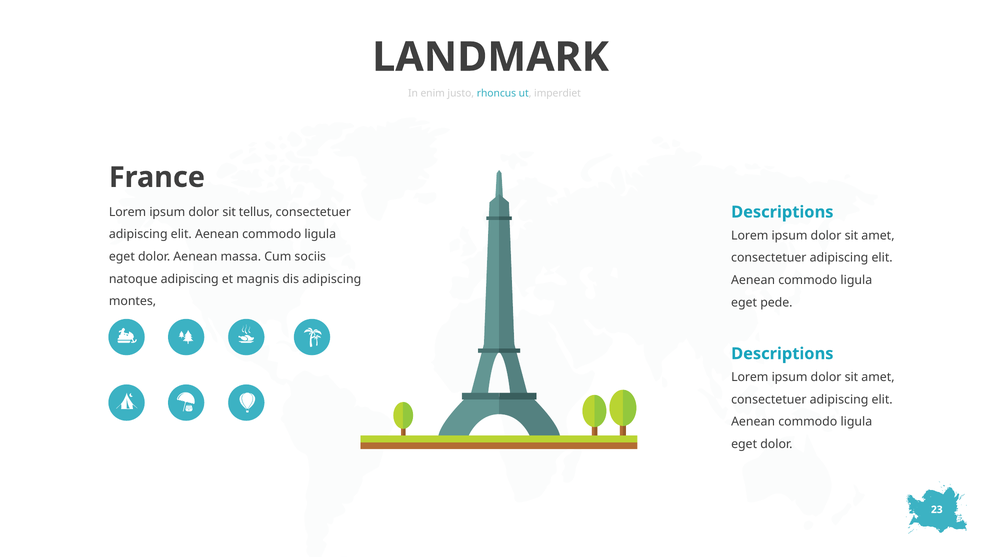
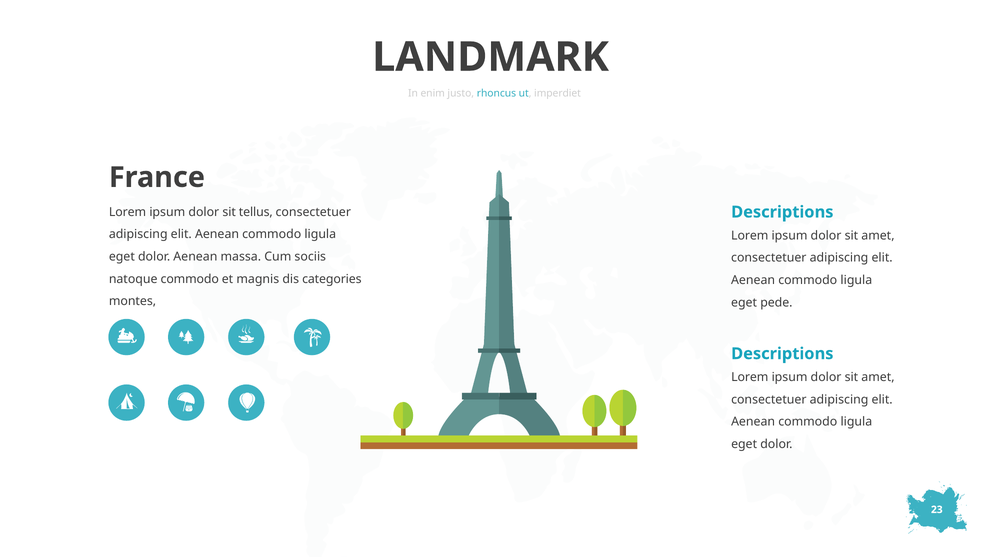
natoque adipiscing: adipiscing -> commodo
dis adipiscing: adipiscing -> categories
